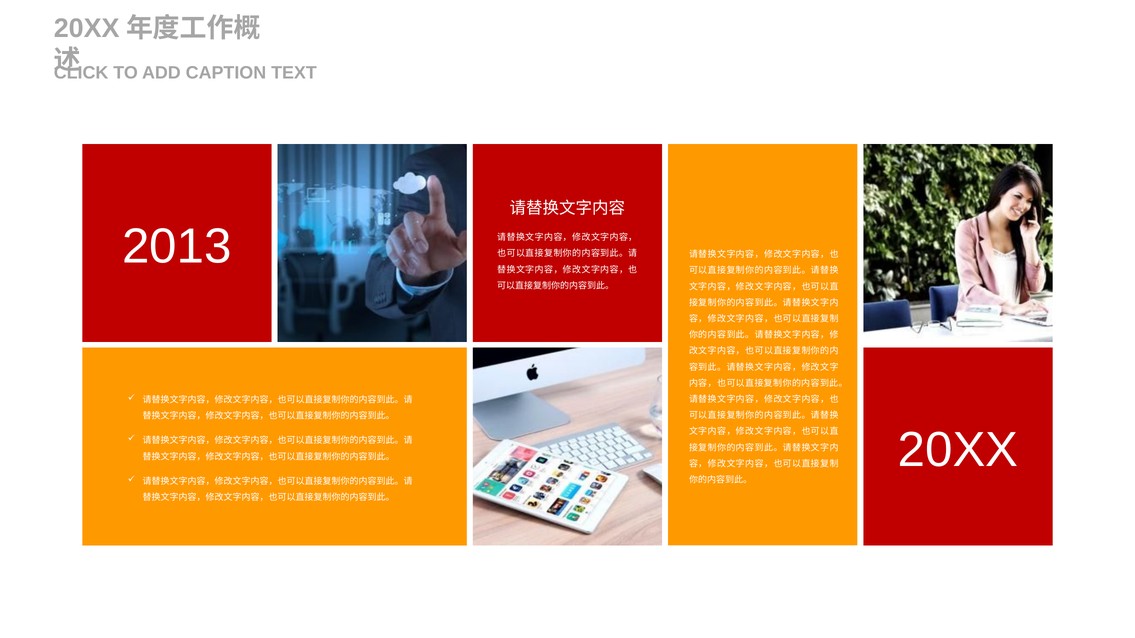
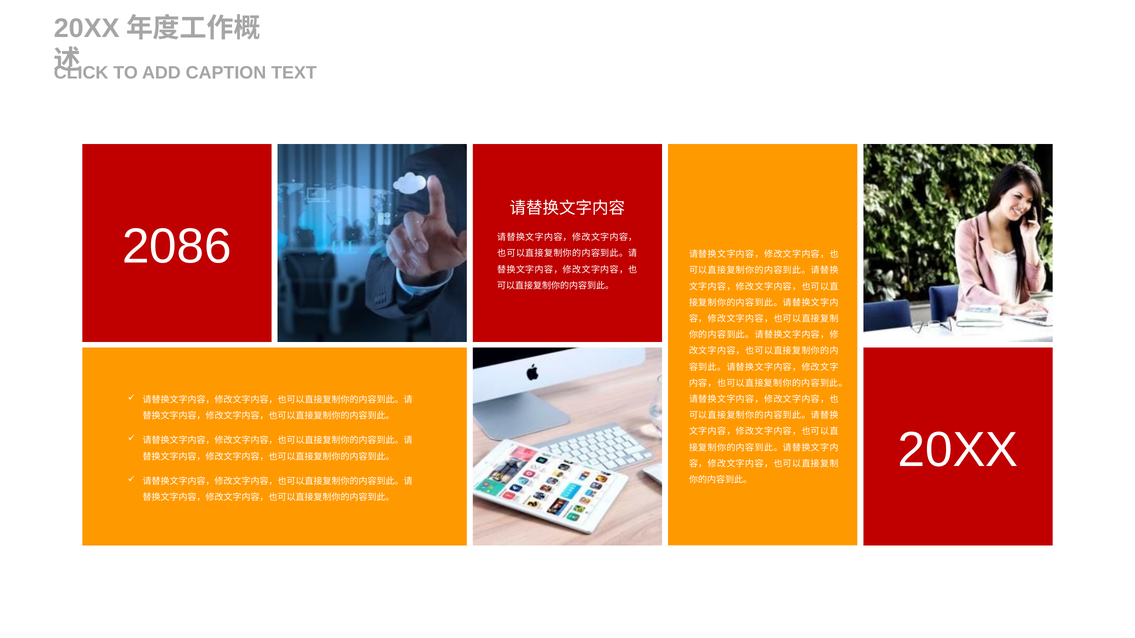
2013: 2013 -> 2086
